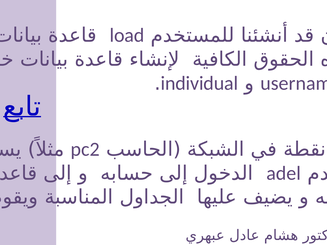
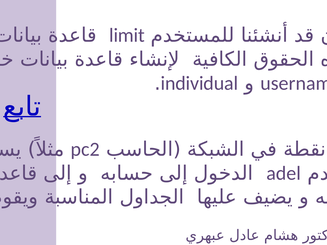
load: load -> limit
